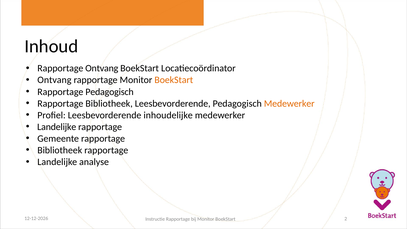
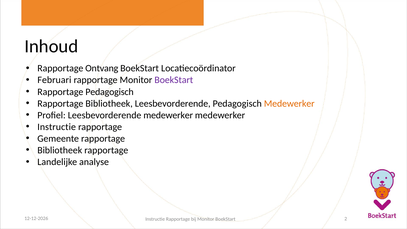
Ontvang at (54, 80): Ontvang -> Februari
BoekStart at (174, 80) colour: orange -> purple
Leesbevorderende inhoudelijke: inhoudelijke -> medewerker
Landelijke at (57, 127): Landelijke -> Instructie
